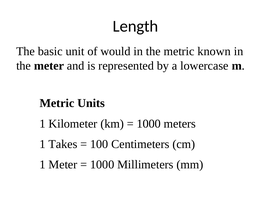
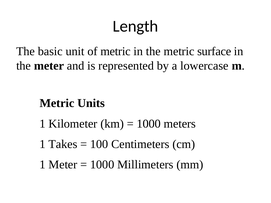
of would: would -> metric
known: known -> surface
